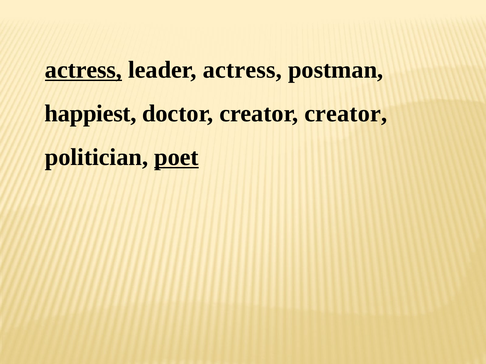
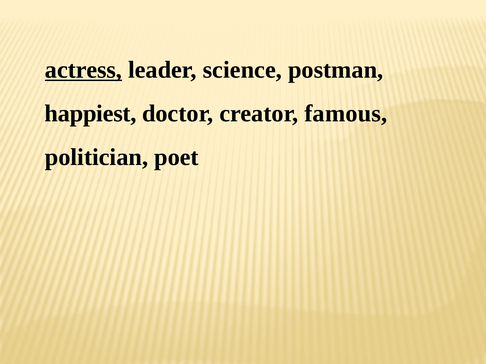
leader actress: actress -> science
creator creator: creator -> famous
poet underline: present -> none
